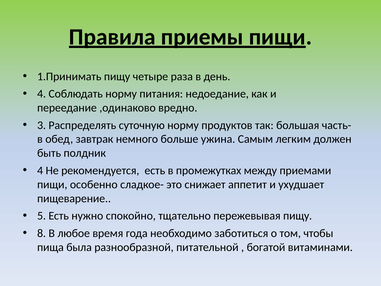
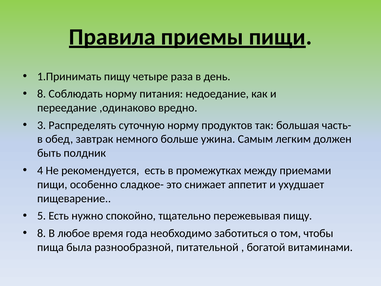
4 at (42, 94): 4 -> 8
